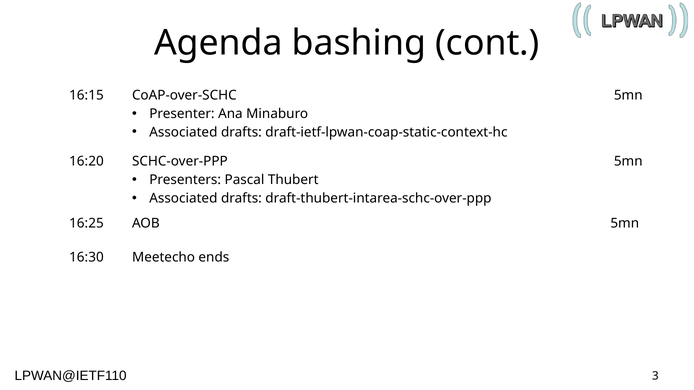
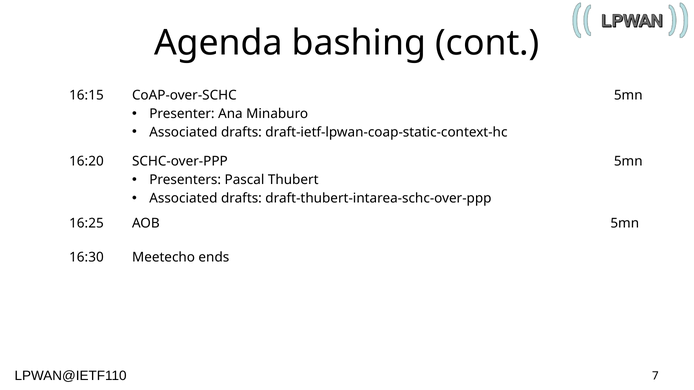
3: 3 -> 7
